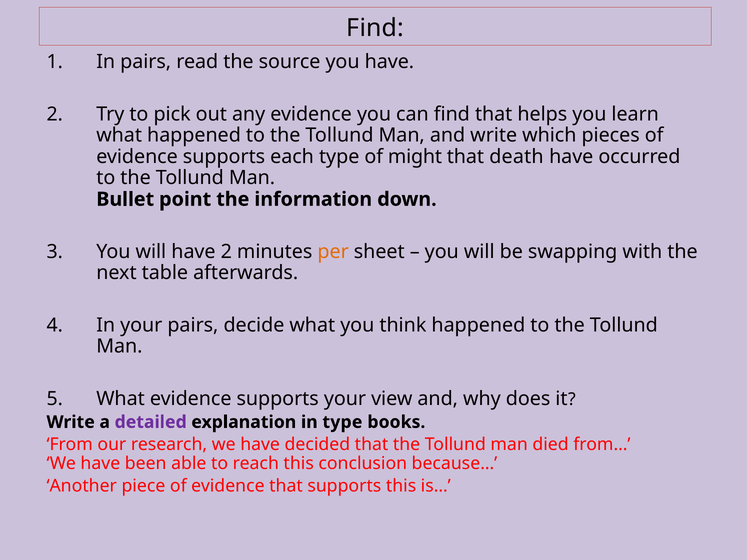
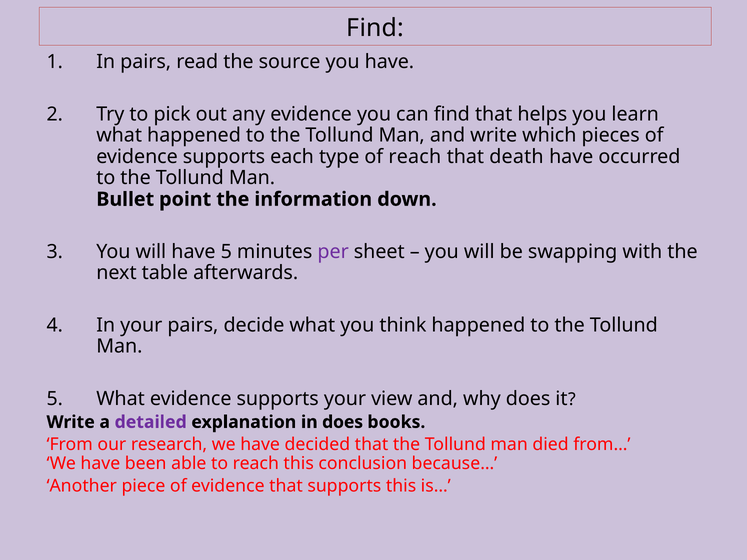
of might: might -> reach
will have 2: 2 -> 5
per colour: orange -> purple
in type: type -> does
